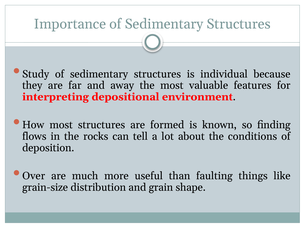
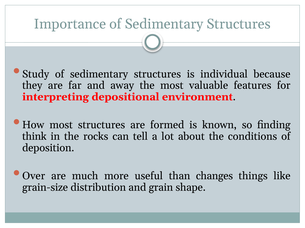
flows: flows -> think
faulting: faulting -> changes
